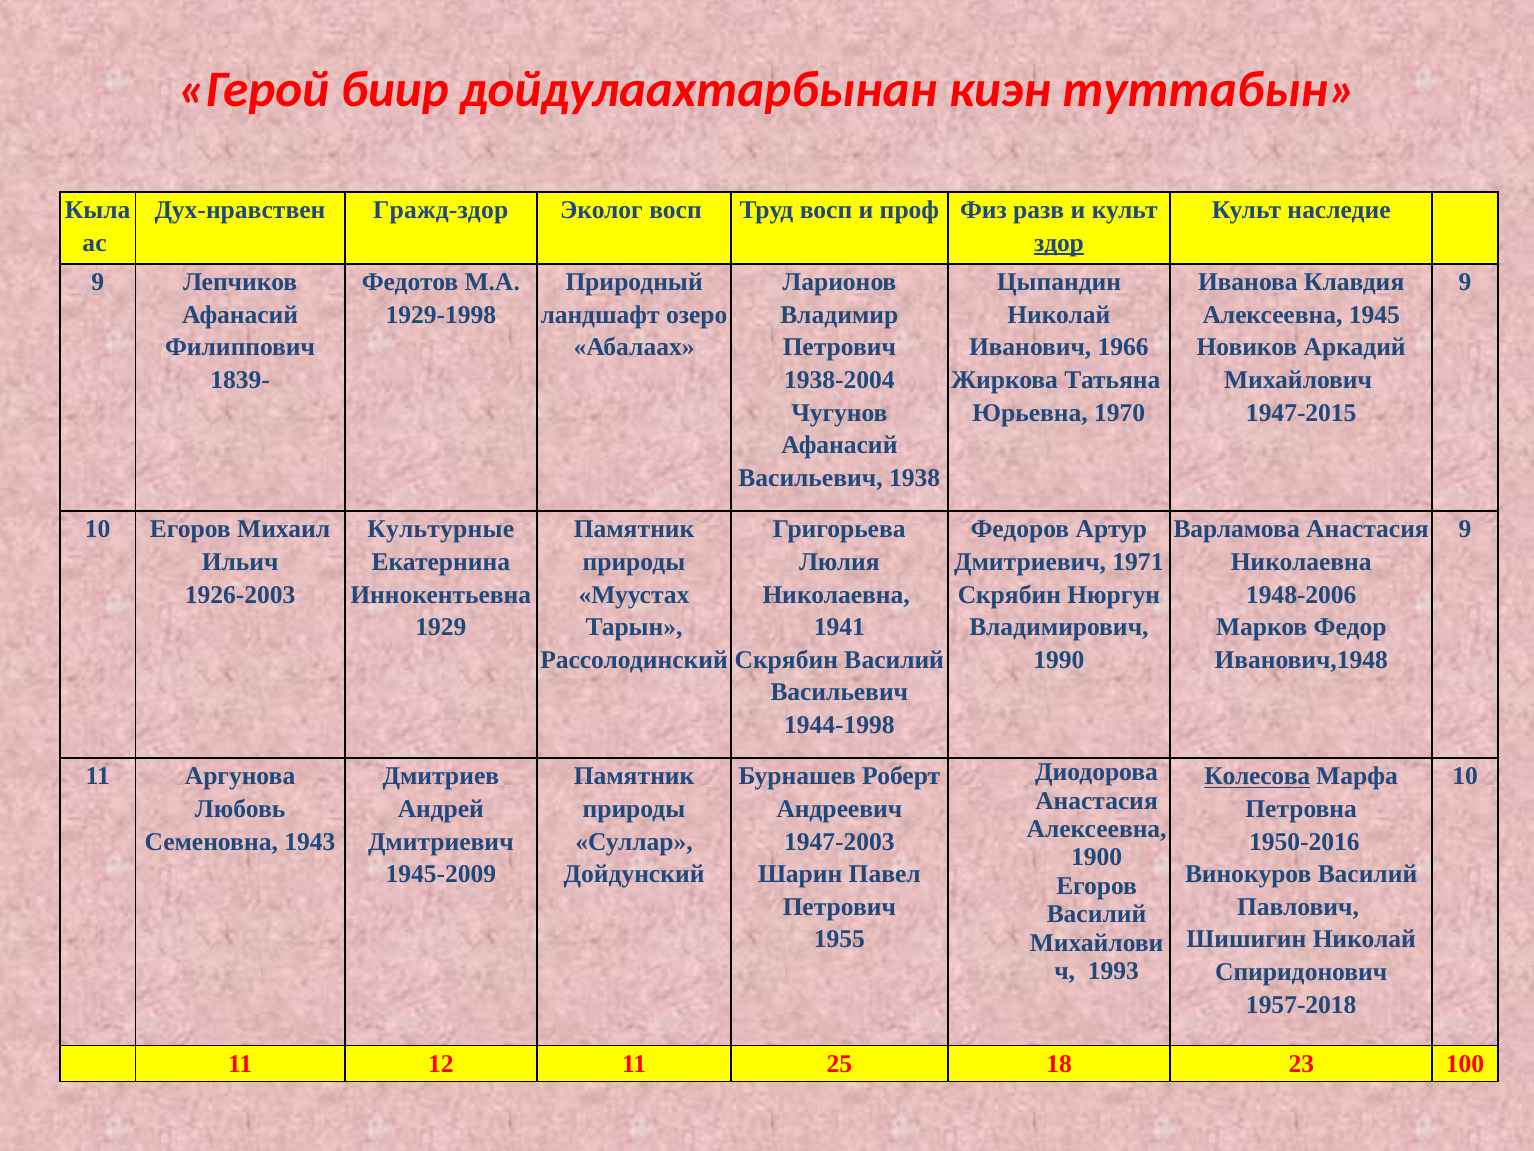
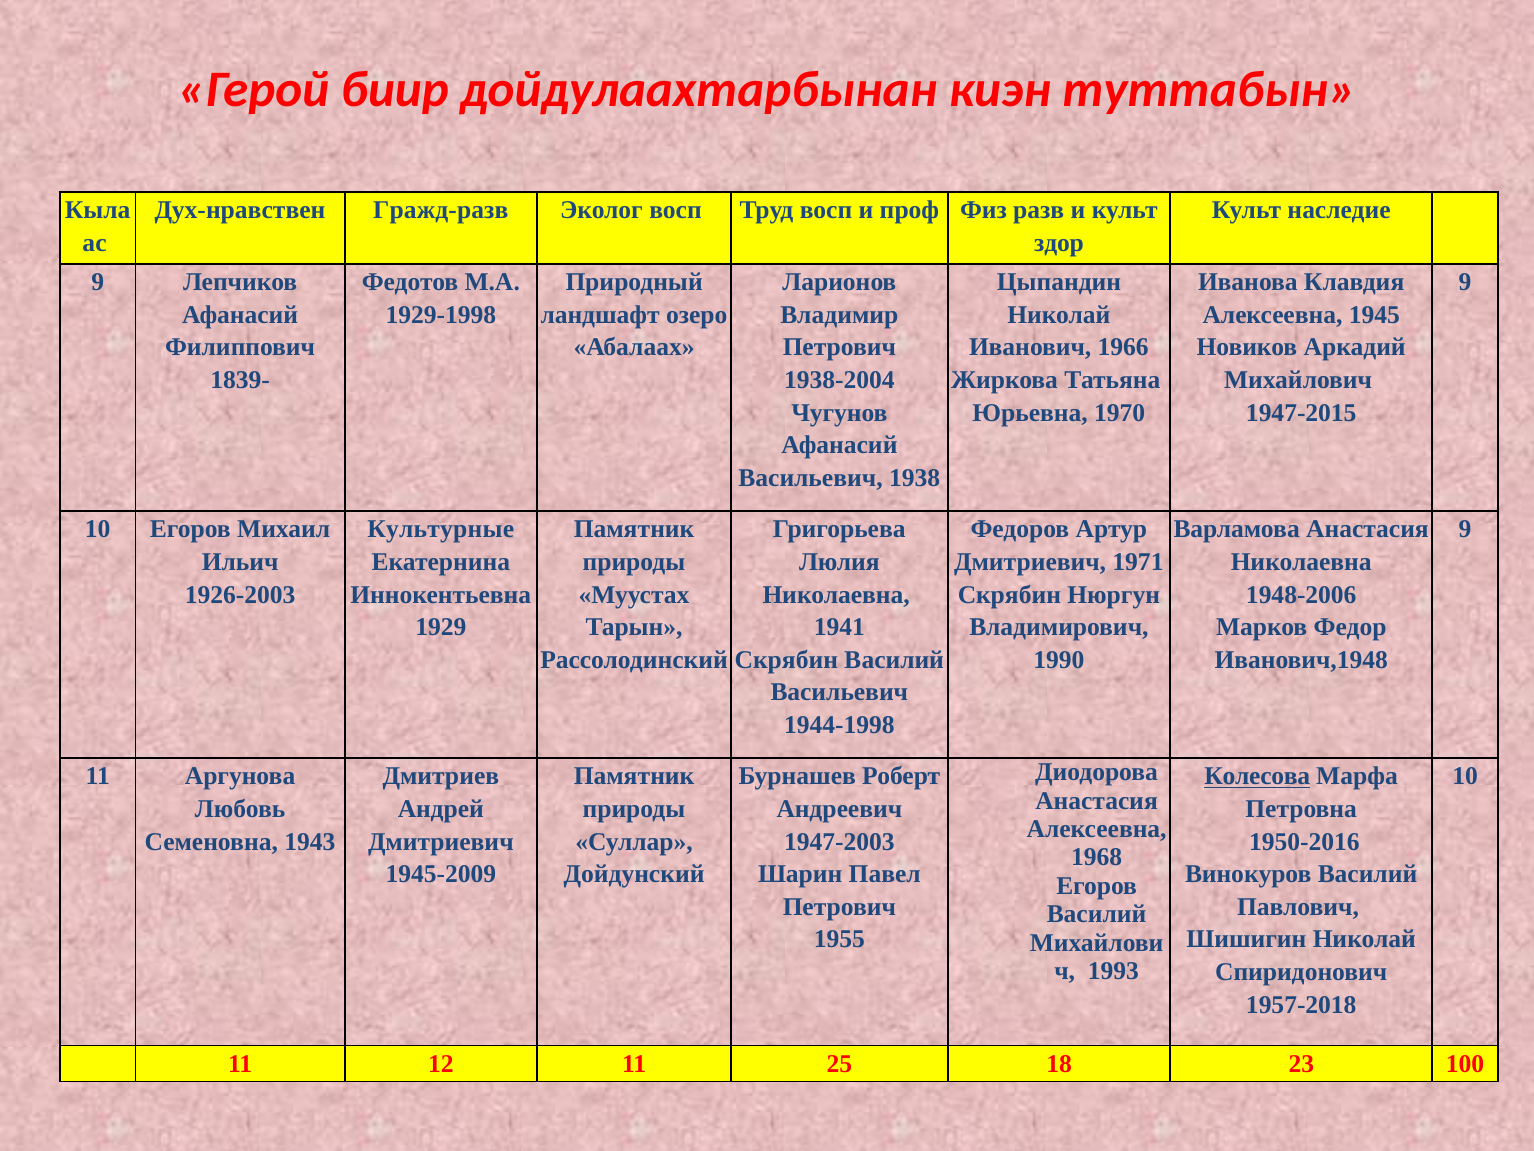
Гражд-здор: Гражд-здор -> Гражд-разв
здор underline: present -> none
1900: 1900 -> 1968
